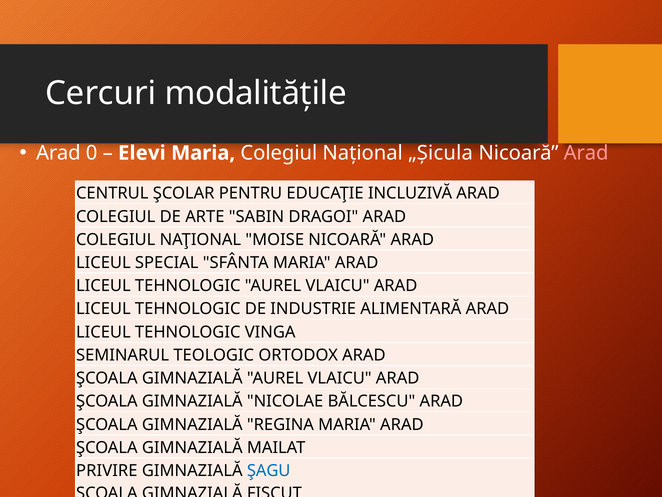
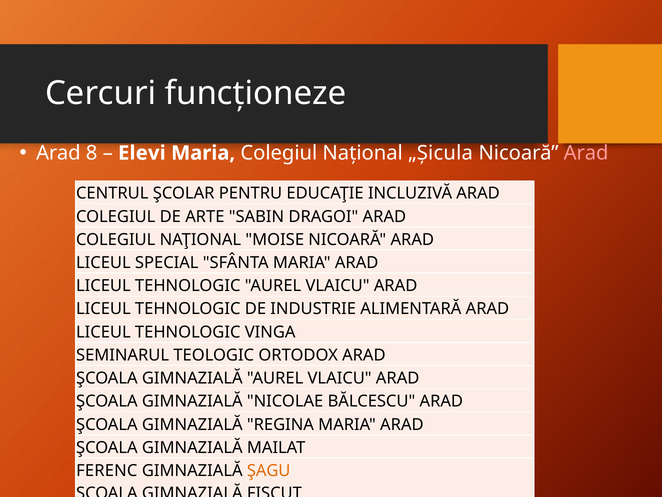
modalitățile: modalitățile -> funcționeze
0: 0 -> 8
PRIVIRE: PRIVIRE -> FERENC
ŞAGU colour: blue -> orange
